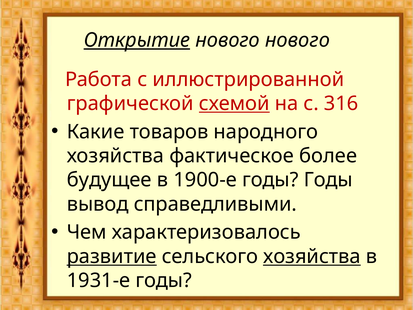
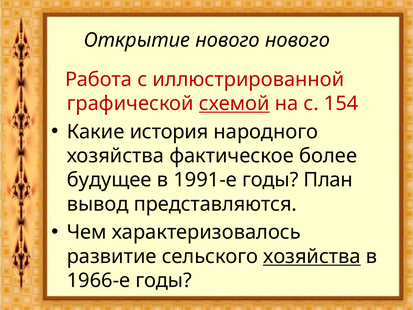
Открытие underline: present -> none
316: 316 -> 154
товаров: товаров -> история
1900-е: 1900-е -> 1991-е
годы Годы: Годы -> План
справедливыми: справедливыми -> представляются
развитие underline: present -> none
1931-е: 1931-е -> 1966-е
